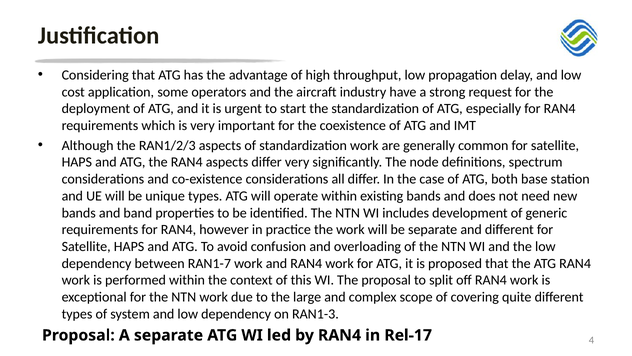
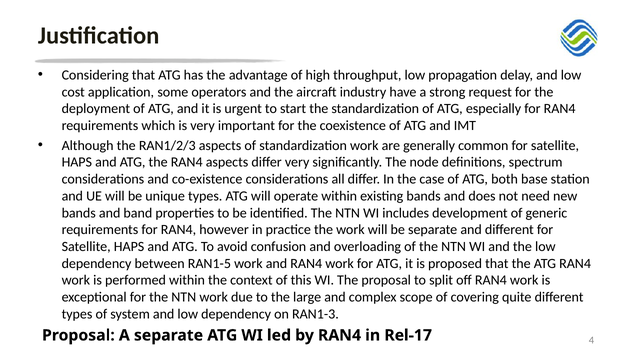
RAN1-7: RAN1-7 -> RAN1-5
